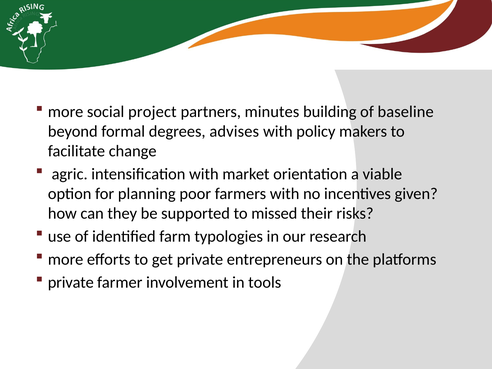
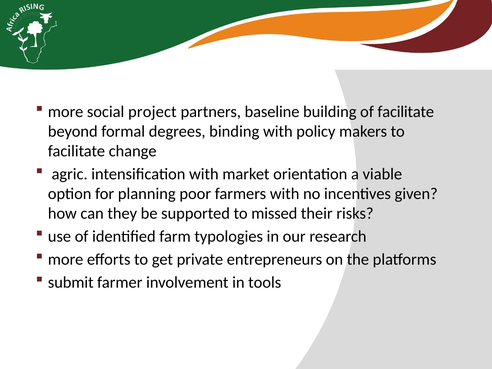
minutes: minutes -> baseline
of baseline: baseline -> facilitate
advises: advises -> binding
private at (71, 282): private -> submit
